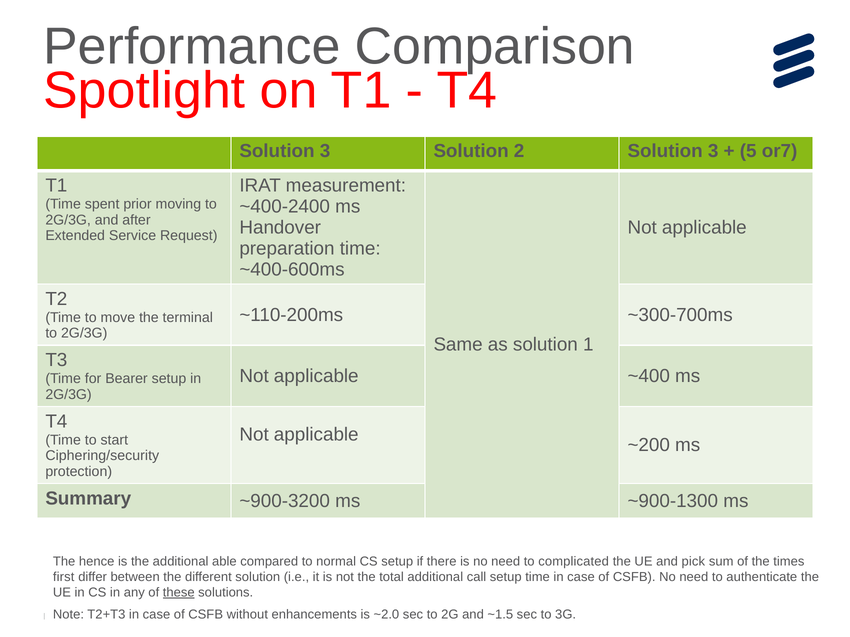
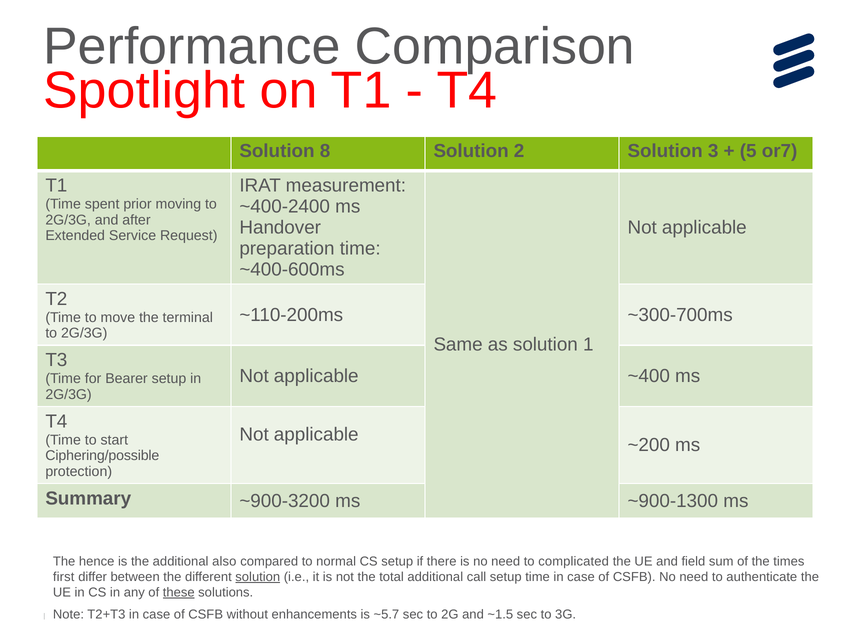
3 at (325, 151): 3 -> 8
Ciphering/security: Ciphering/security -> Ciphering/possible
able: able -> also
pick: pick -> field
solution at (258, 577) underline: none -> present
~2.0: ~2.0 -> ~5.7
